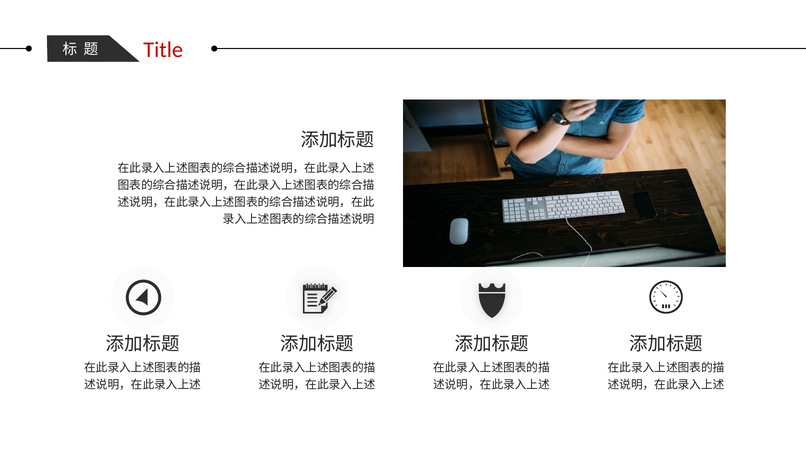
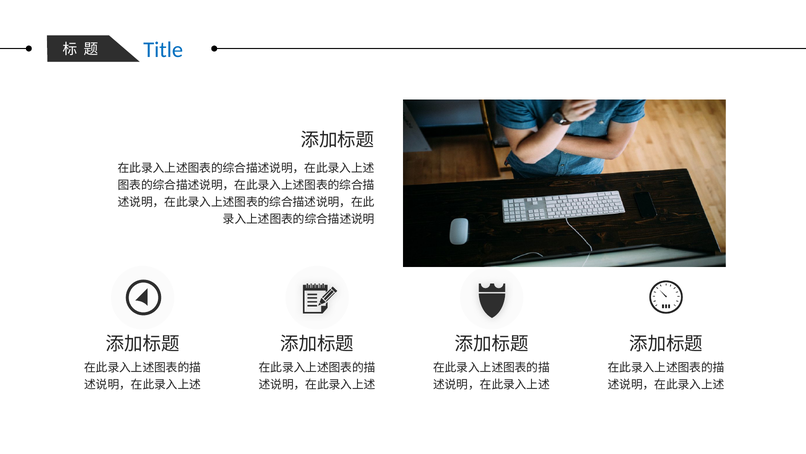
Title colour: red -> blue
